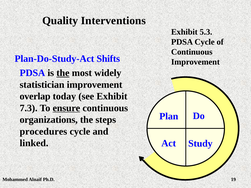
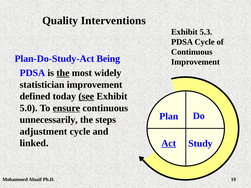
Shifts: Shifts -> Being
overlap: overlap -> defined
see underline: none -> present
7.3: 7.3 -> 5.0
organizations: organizations -> unnecessarily
procedures: procedures -> adjustment
Act underline: none -> present
